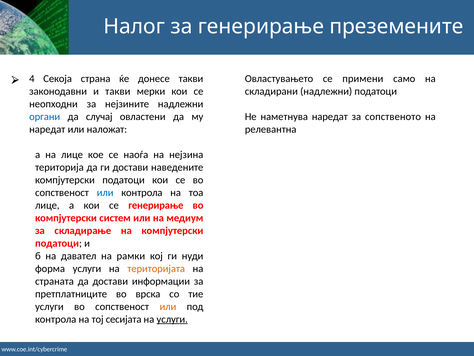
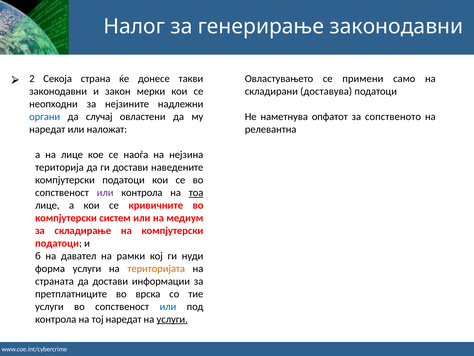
генерирање преземените: преземените -> законодавни
4: 4 -> 2
и такви: такви -> закон
складирани надлежни: надлежни -> доставува
наметнува наредат: наредат -> опфатот
или at (105, 192) colour: blue -> purple
тоа underline: none -> present
се генерирање: генерирање -> кривичните
или at (168, 306) colour: orange -> blue
тој сесијата: сесијата -> наредат
